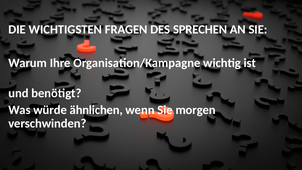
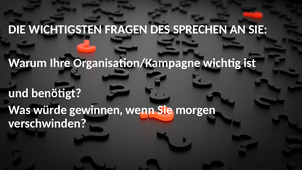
ähnlichen: ähnlichen -> gewinnen
